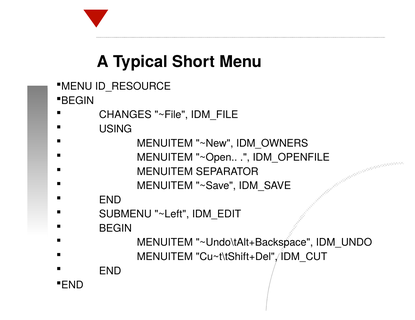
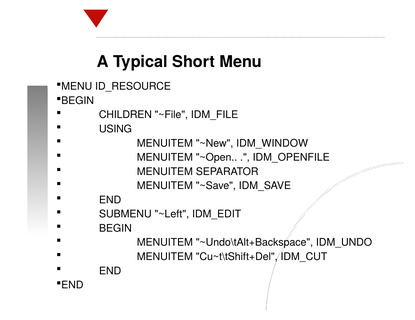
CHANGES: CHANGES -> CHILDREN
IDM_OWNERS: IDM_OWNERS -> IDM_WINDOW
